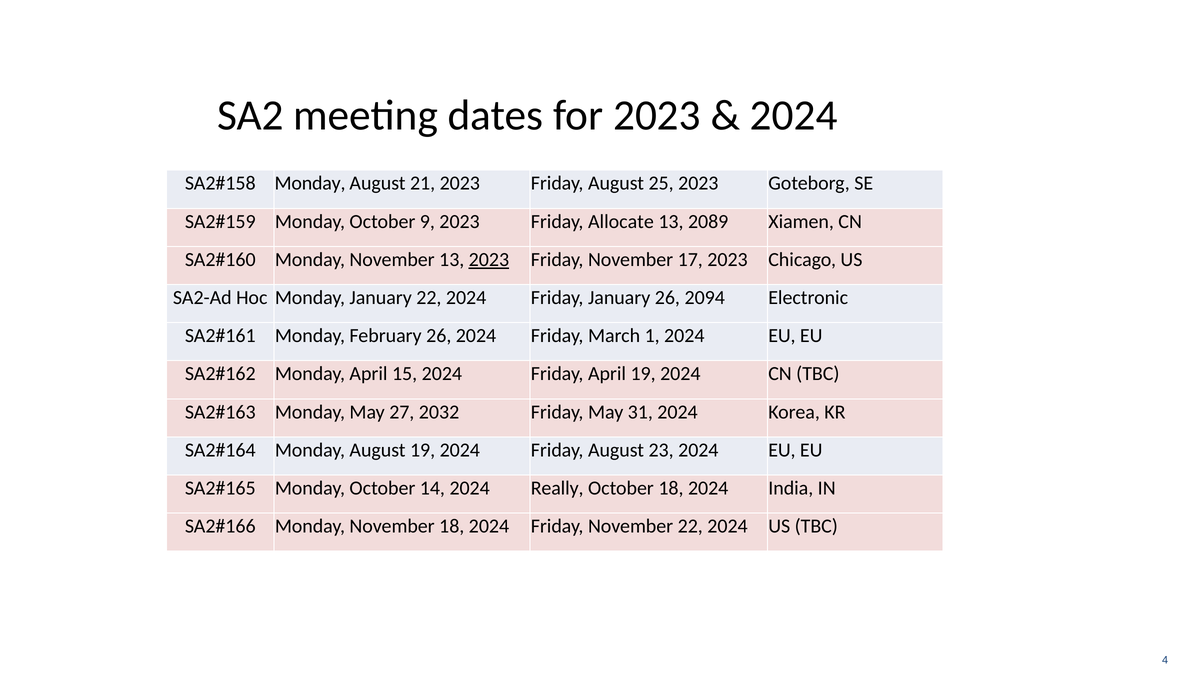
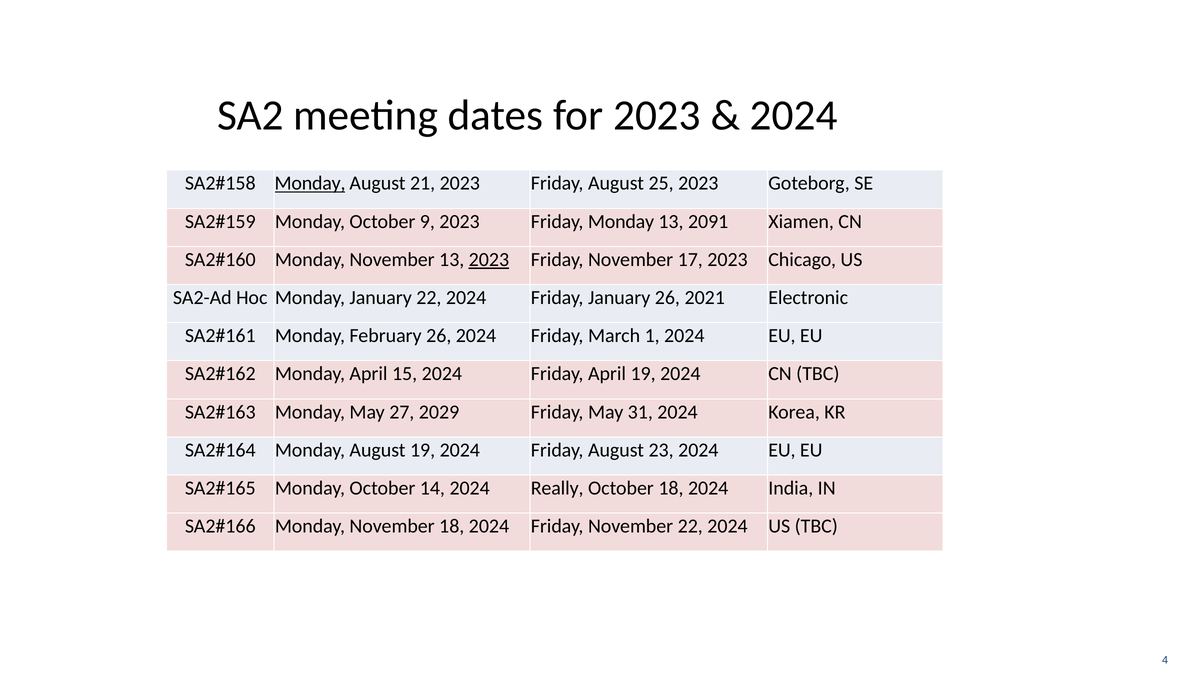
Monday at (310, 183) underline: none -> present
Friday Allocate: Allocate -> Monday
2089: 2089 -> 2091
2094: 2094 -> 2021
2032: 2032 -> 2029
